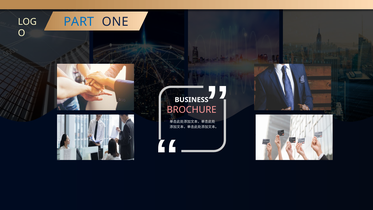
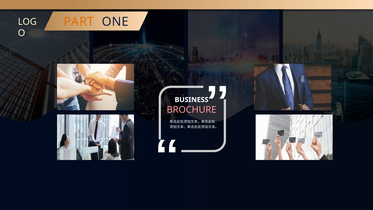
PART colour: blue -> orange
